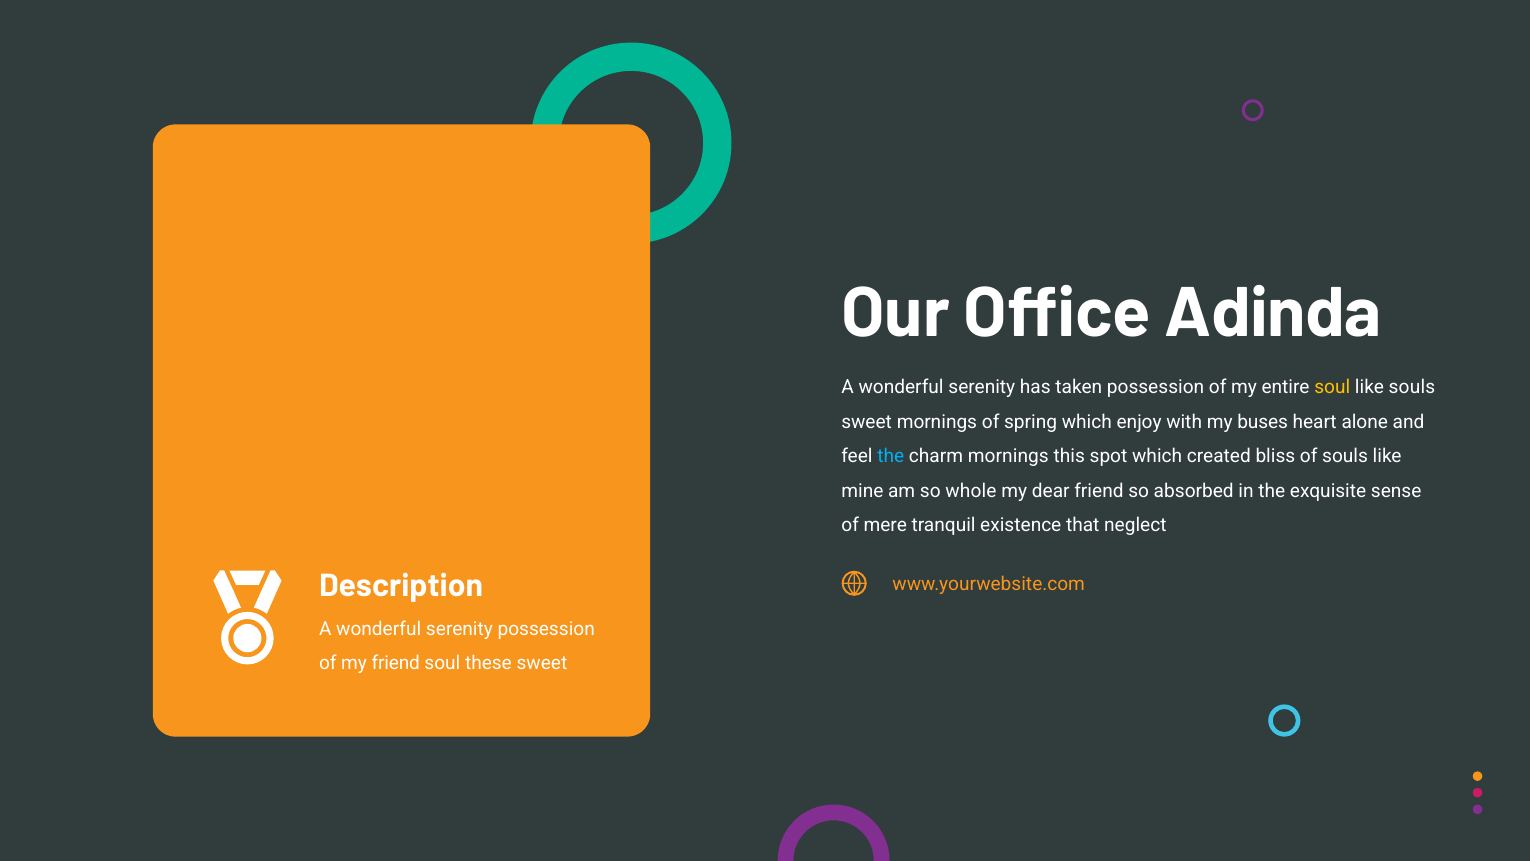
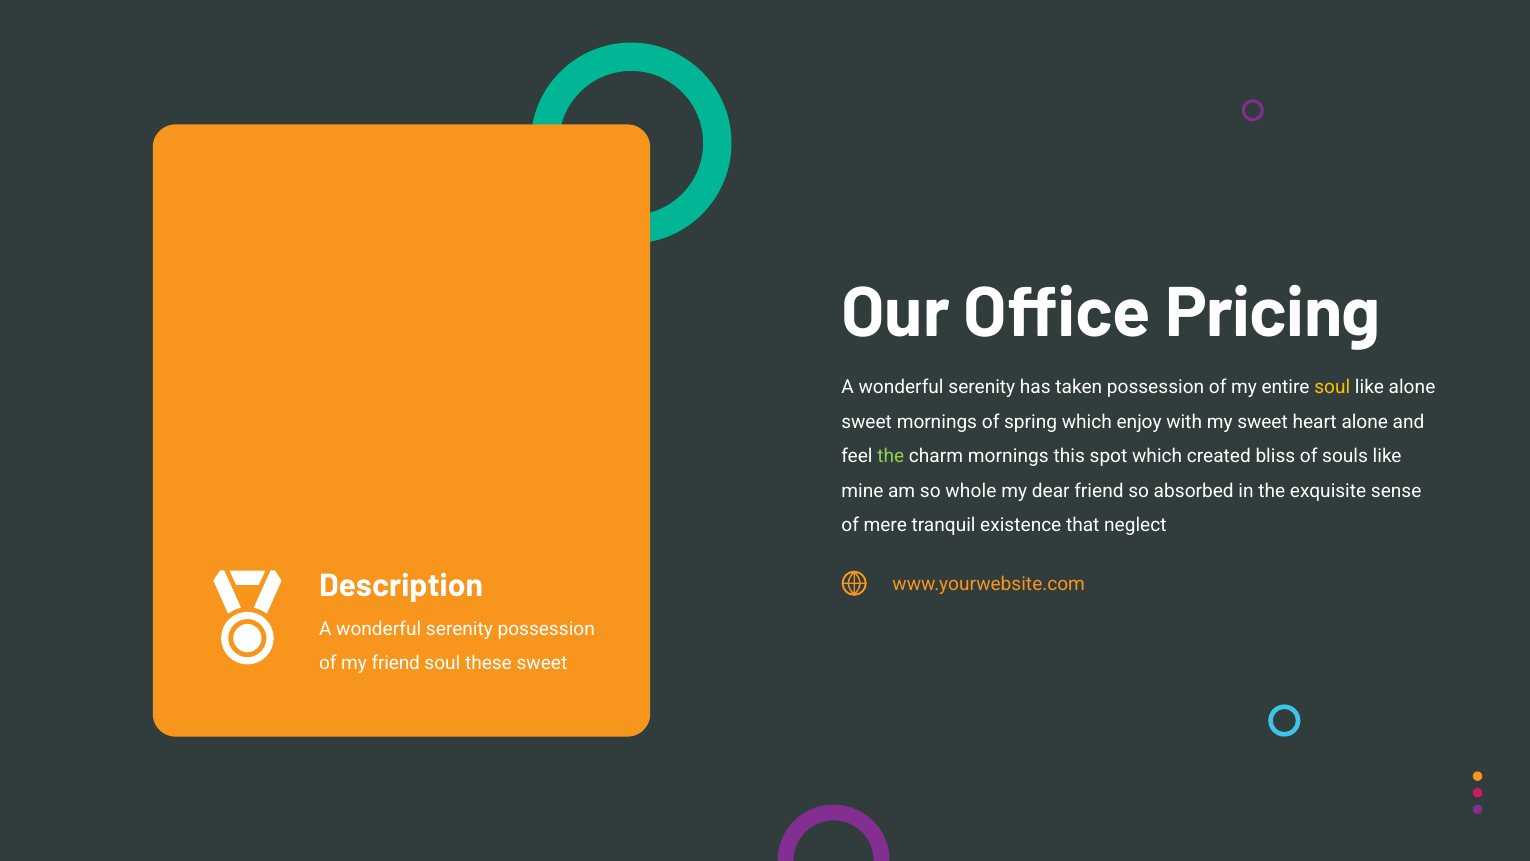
Adinda: Adinda -> Pricing
like souls: souls -> alone
my buses: buses -> sweet
the at (891, 456) colour: light blue -> light green
